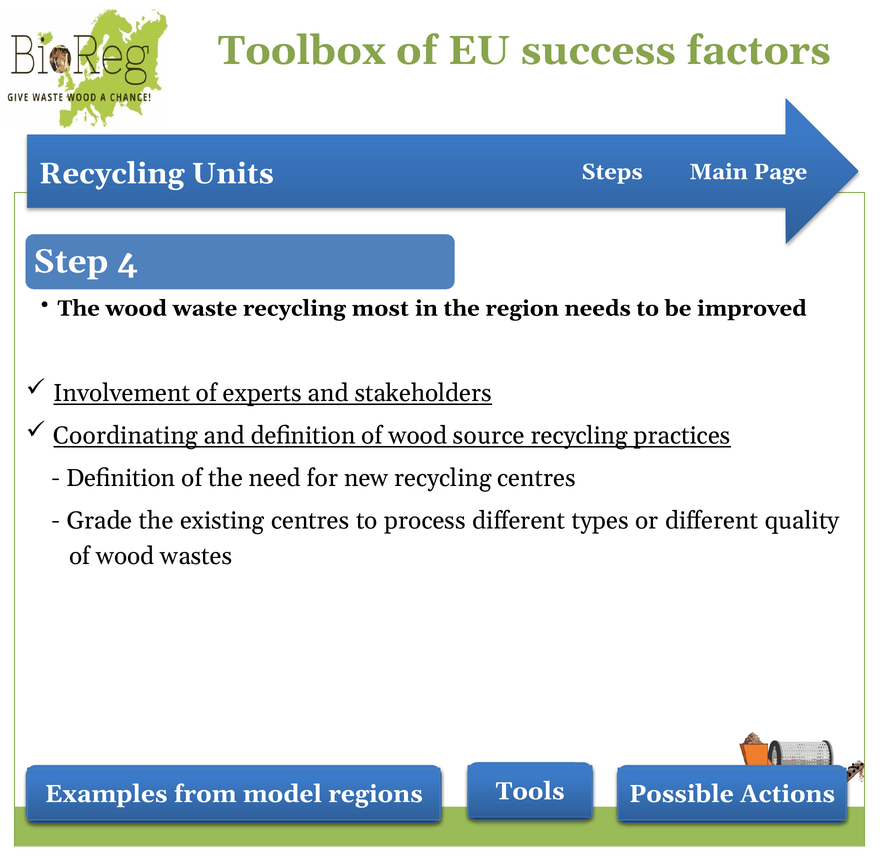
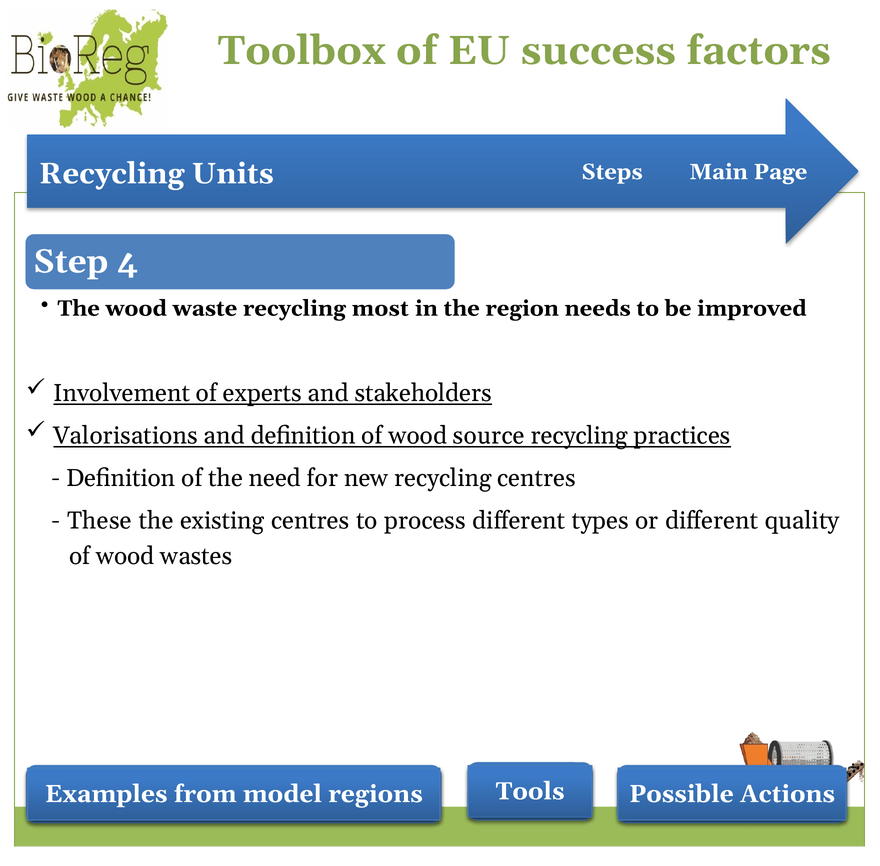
Coordinating: Coordinating -> Valorisations
Grade: Grade -> These
